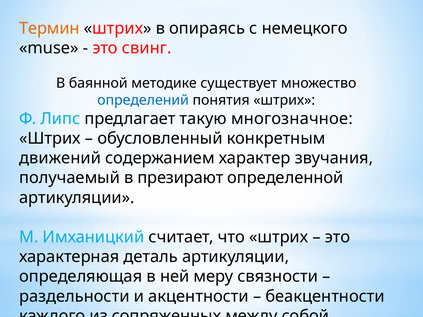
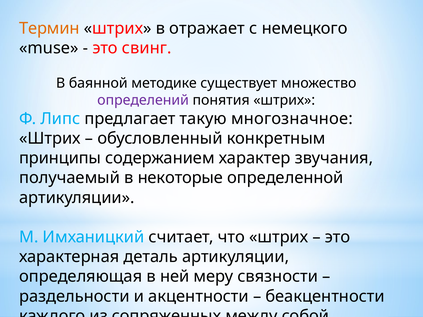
опираясь: опираясь -> отражает
определений colour: blue -> purple
движений: движений -> принципы
презирают: презирают -> некоторые
